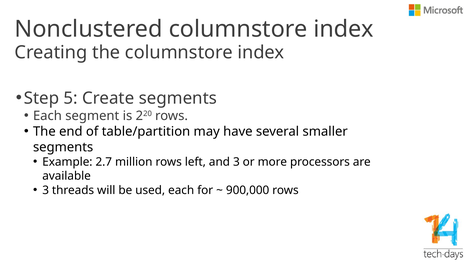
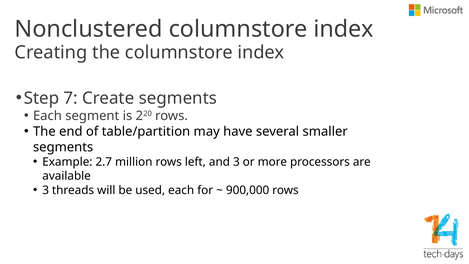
5: 5 -> 7
